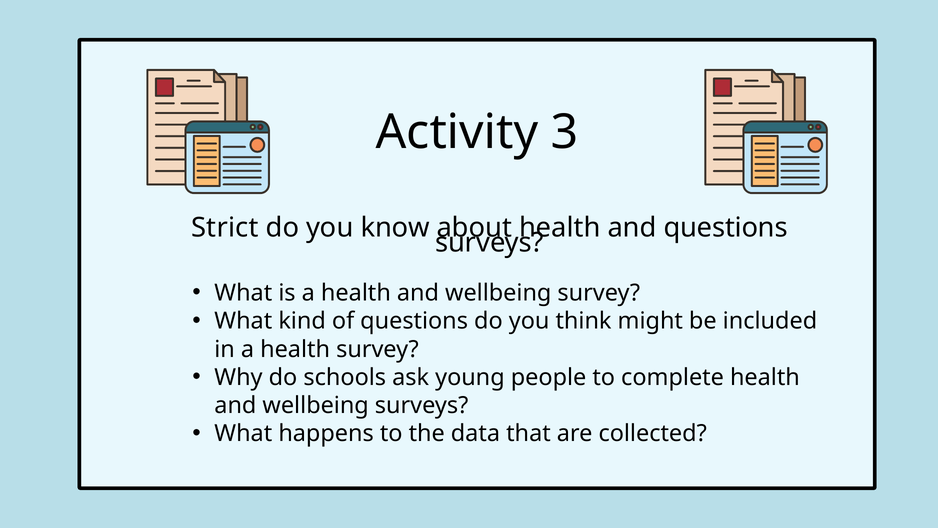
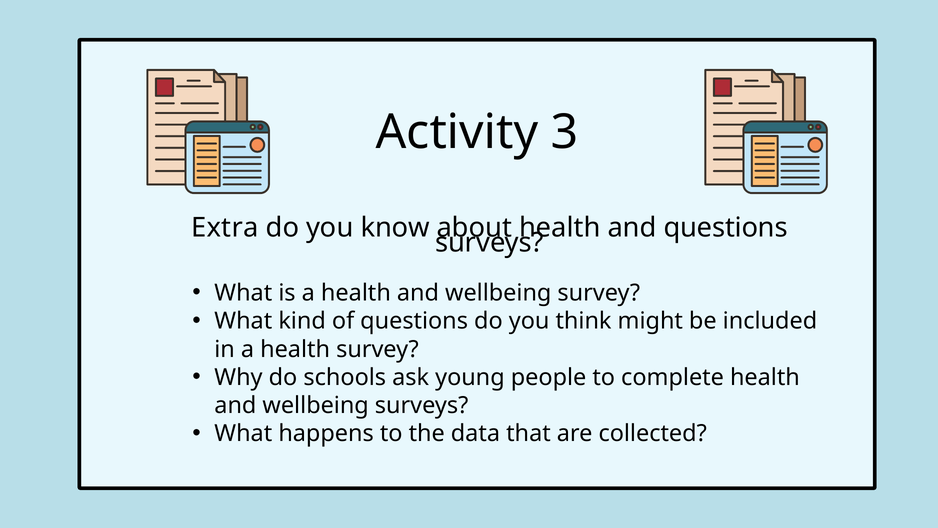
Strict: Strict -> Extra
